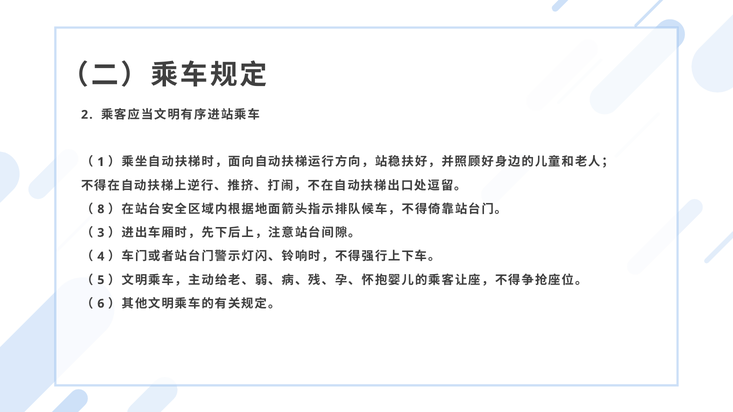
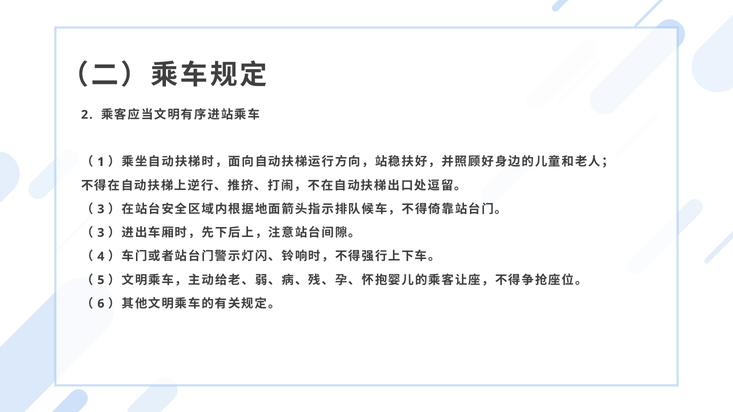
8 at (101, 209): 8 -> 3
